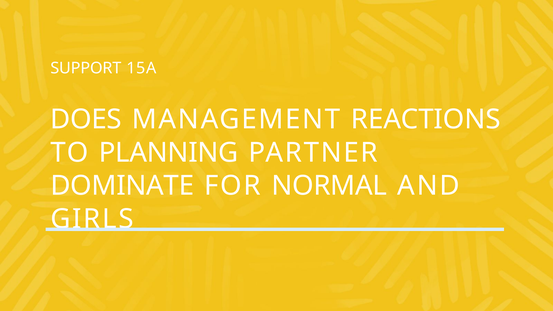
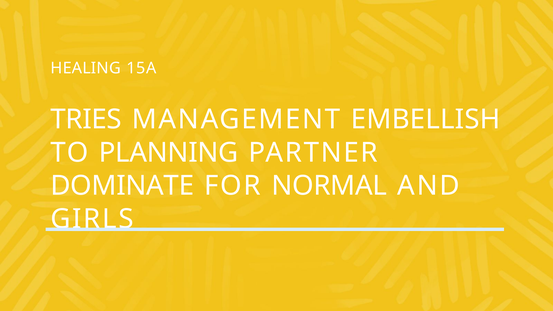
SUPPORT: SUPPORT -> HEALING
DOES: DOES -> TRIES
REACTIONS: REACTIONS -> EMBELLISH
